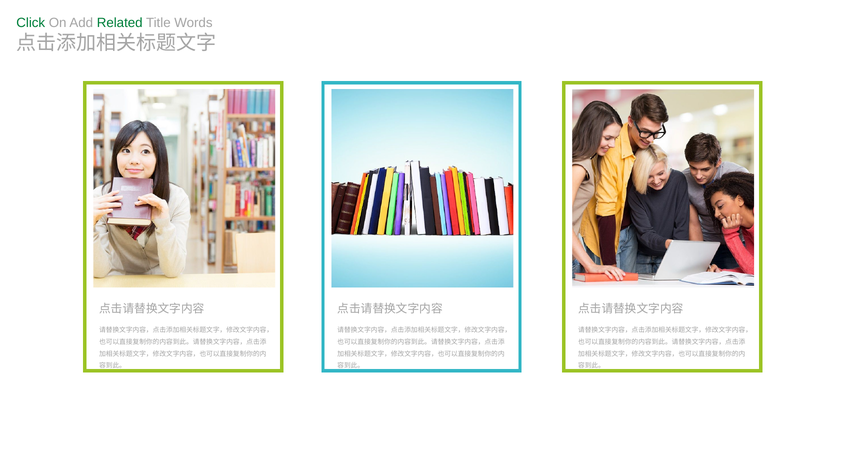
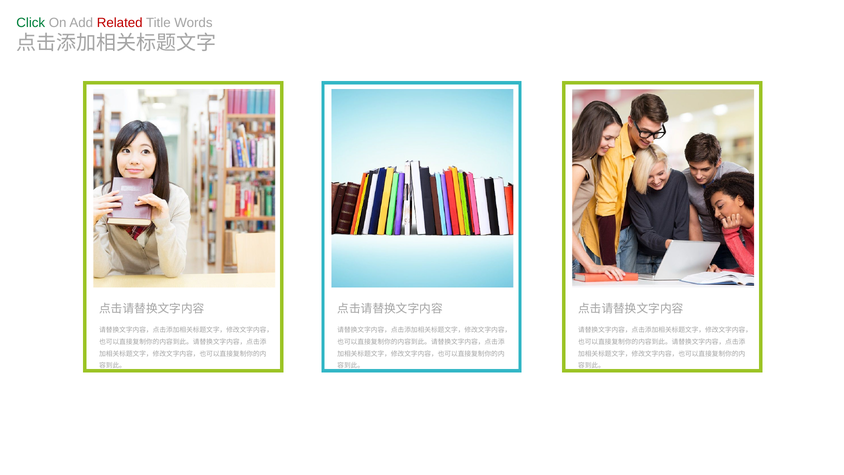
Related colour: green -> red
